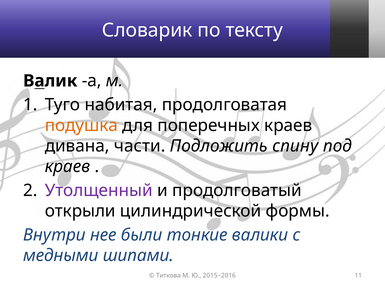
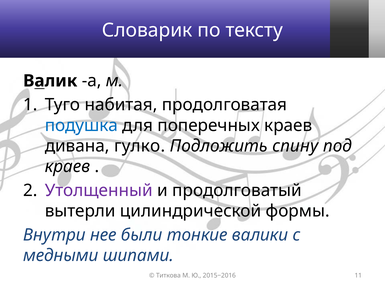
подушка colour: orange -> blue
части: части -> гулко
открыли: открыли -> вытерли
